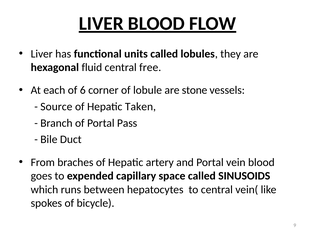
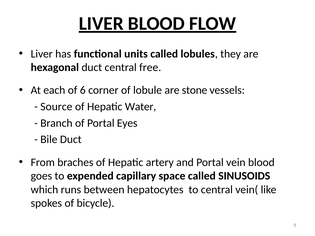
hexagonal fluid: fluid -> duct
Taken: Taken -> Water
Pass: Pass -> Eyes
